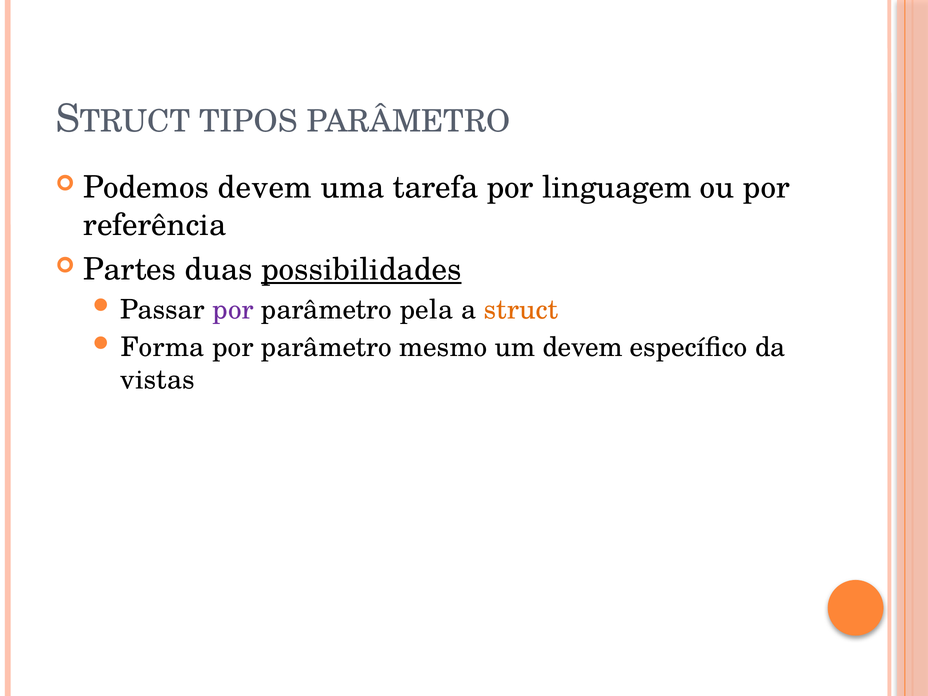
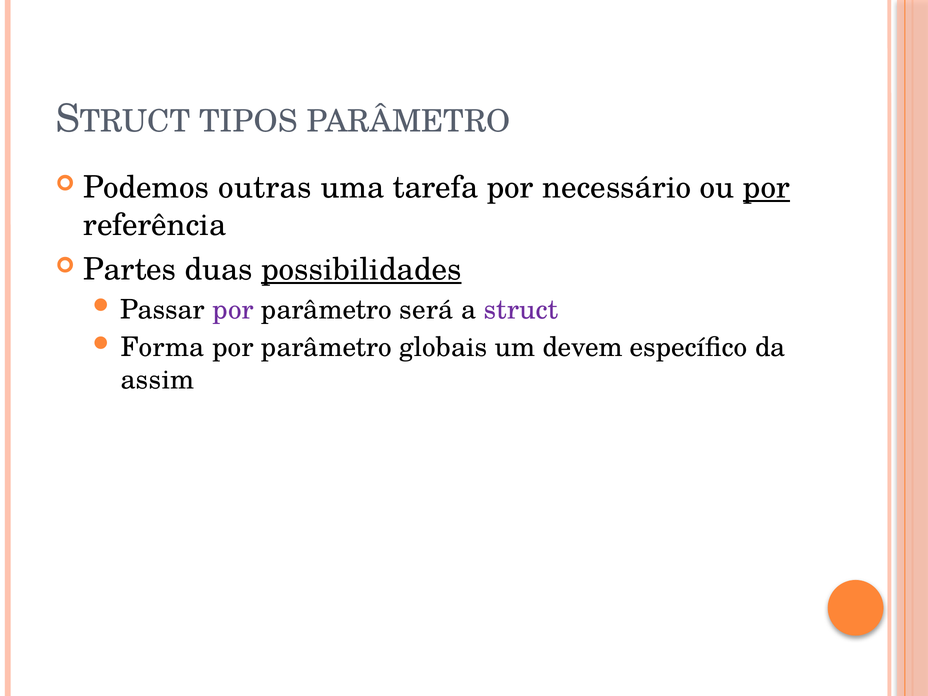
Podemos devem: devem -> outras
linguagem: linguagem -> necessário
por at (766, 188) underline: none -> present
pela: pela -> será
struct colour: orange -> purple
mesmo: mesmo -> globais
vistas: vistas -> assim
